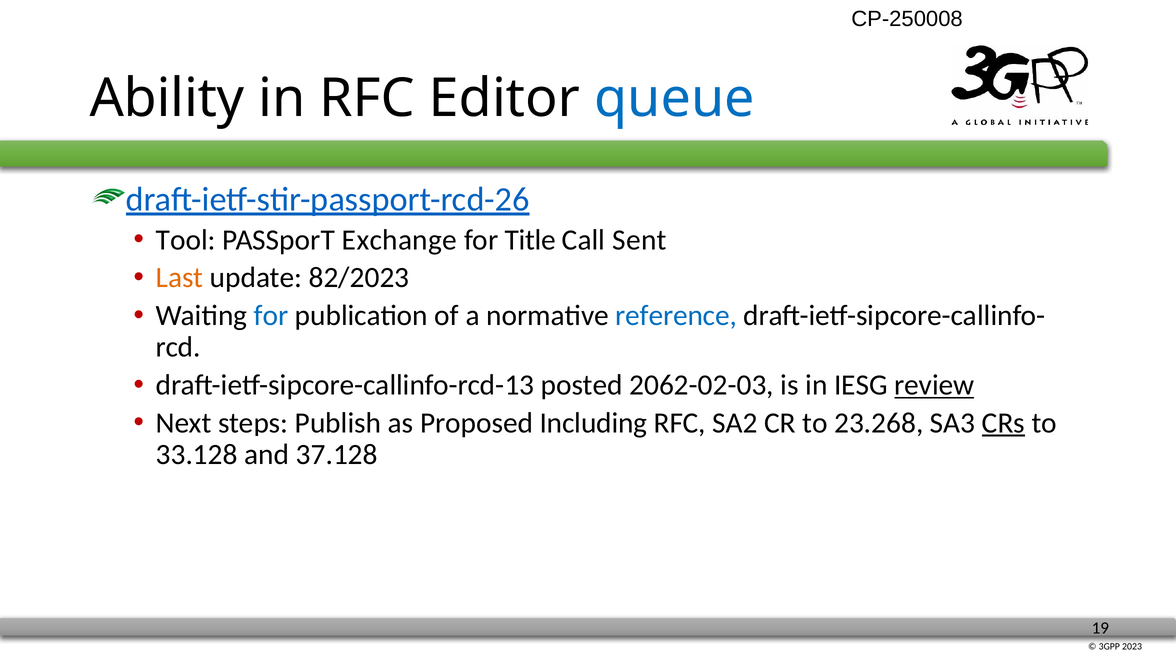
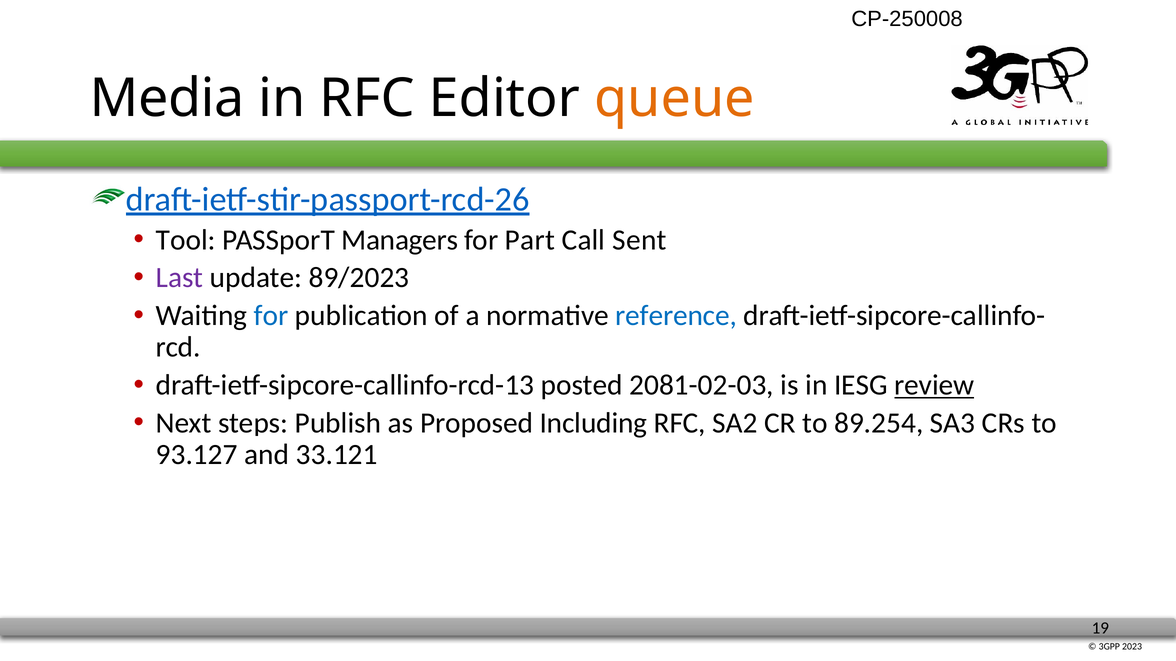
Ability: Ability -> Media
queue colour: blue -> orange
Exchange: Exchange -> Managers
Title: Title -> Part
Last colour: orange -> purple
82/2023: 82/2023 -> 89/2023
2062-02-03: 2062-02-03 -> 2081-02-03
23.268: 23.268 -> 89.254
CRs underline: present -> none
33.128: 33.128 -> 93.127
37.128: 37.128 -> 33.121
